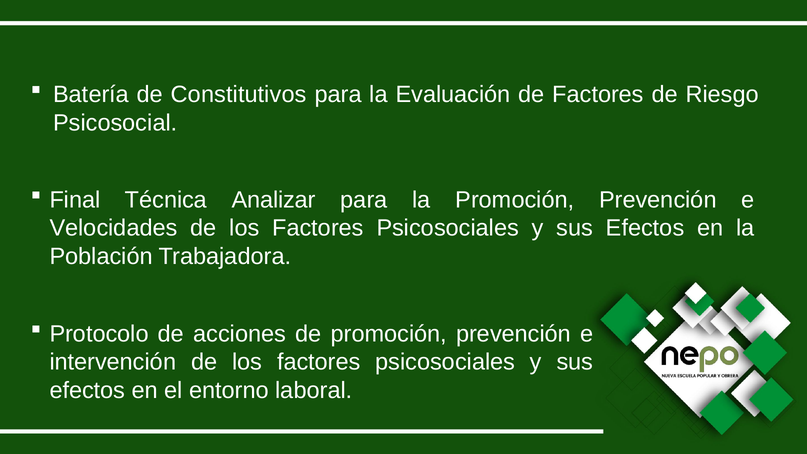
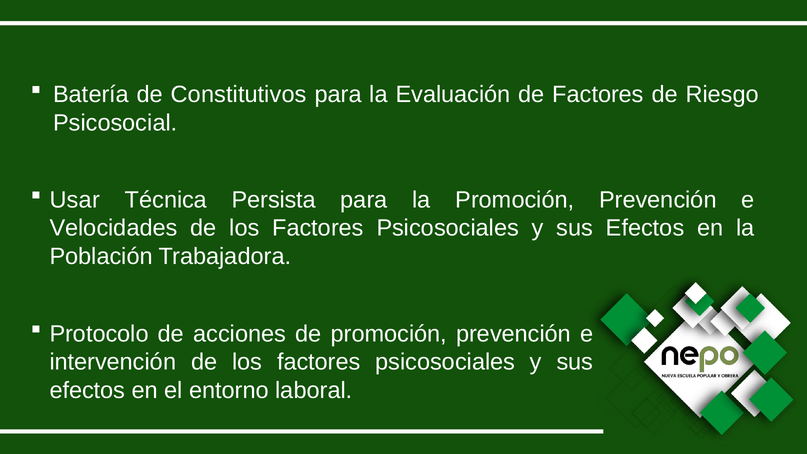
Final: Final -> Usar
Analizar: Analizar -> Persista
